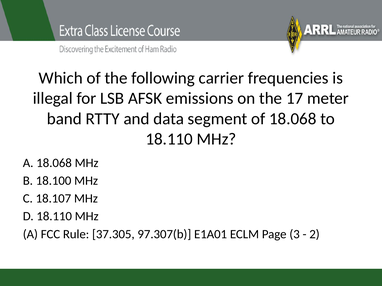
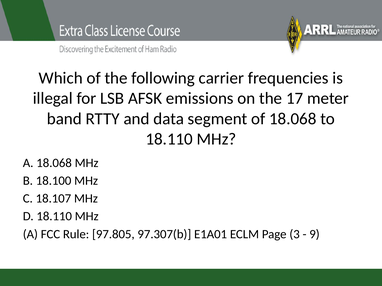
37.305: 37.305 -> 97.805
2: 2 -> 9
